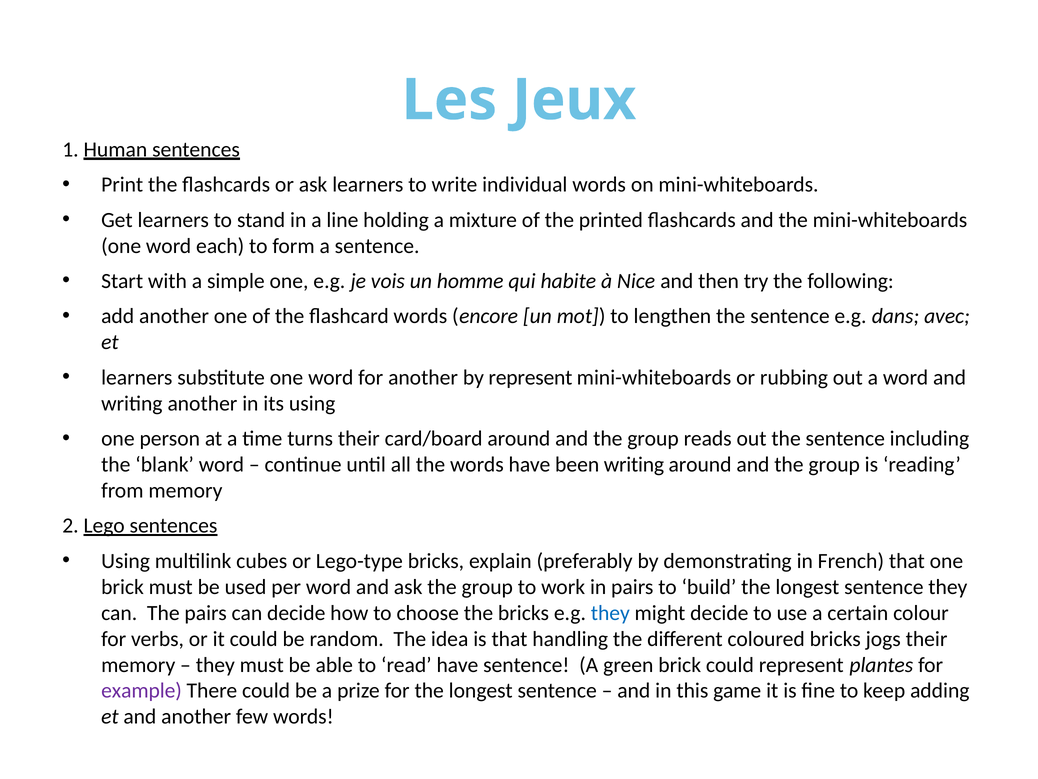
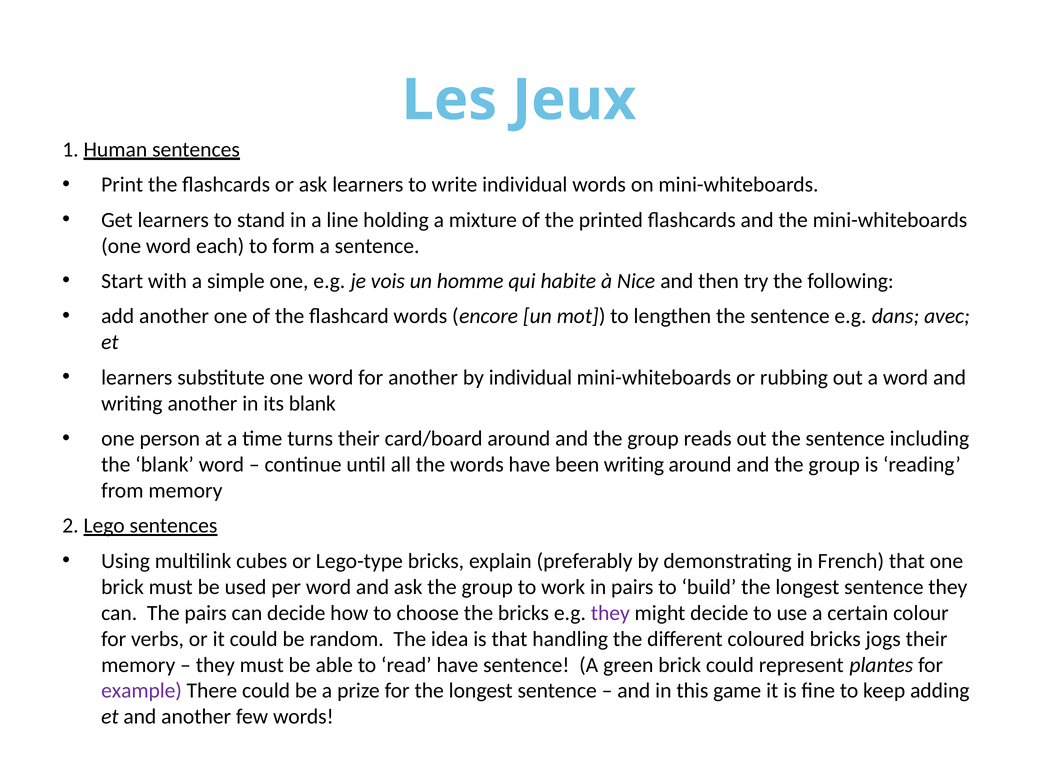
by represent: represent -> individual
its using: using -> blank
they at (610, 613) colour: blue -> purple
